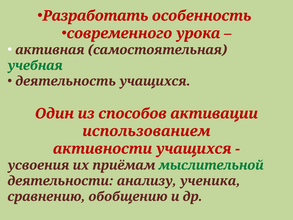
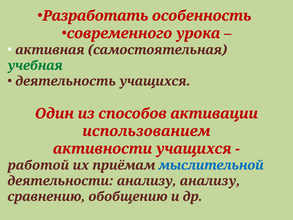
усвоения: усвоения -> работой
мыслительной colour: green -> blue
анализу ученика: ученика -> анализу
